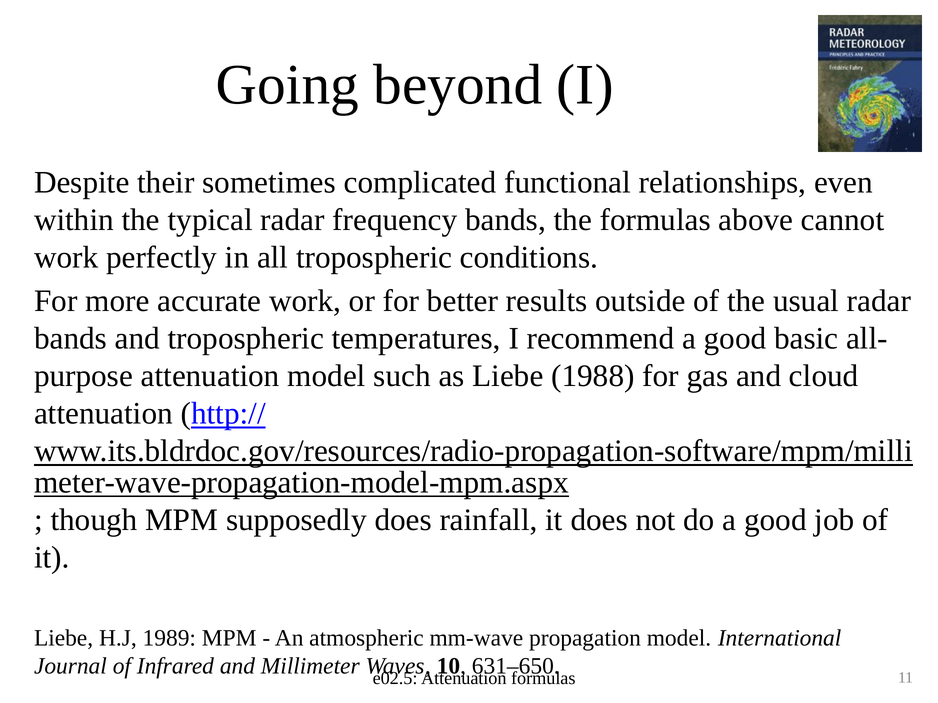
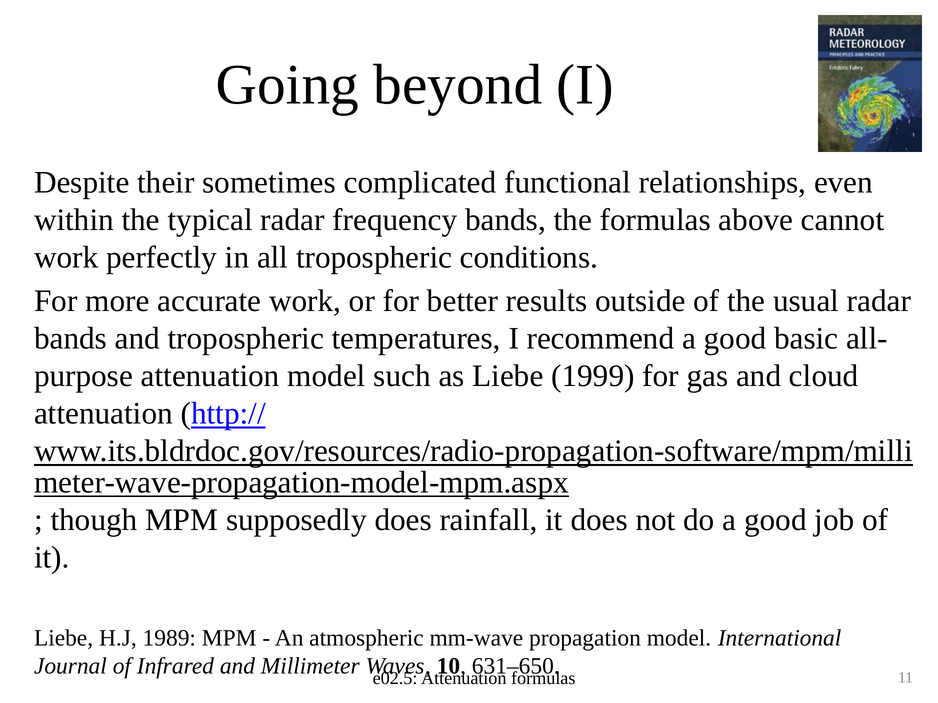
1988: 1988 -> 1999
